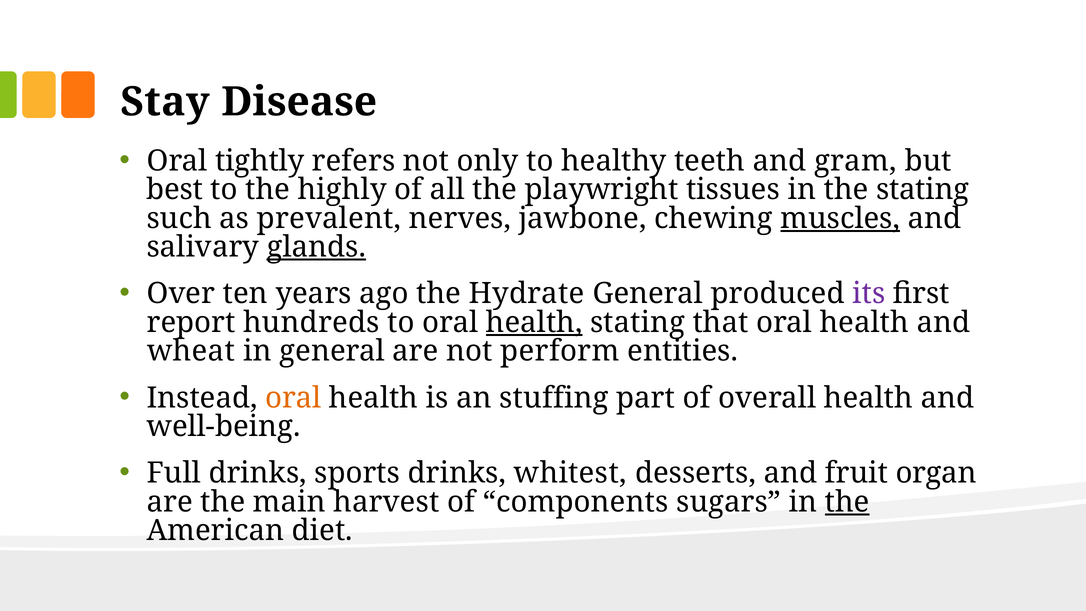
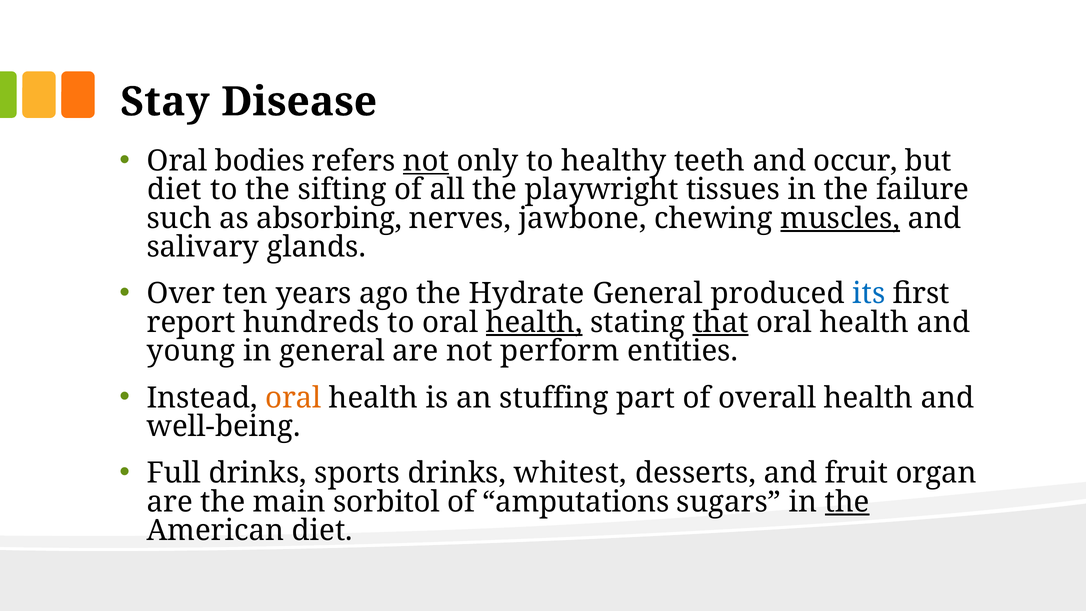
tightly: tightly -> bodies
not at (426, 161) underline: none -> present
gram: gram -> occur
best at (175, 190): best -> diet
highly: highly -> sifting
the stating: stating -> failure
prevalent: prevalent -> absorbing
glands underline: present -> none
its colour: purple -> blue
that underline: none -> present
wheat: wheat -> young
harvest: harvest -> sorbitol
components: components -> amputations
